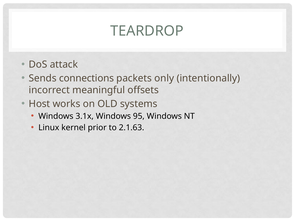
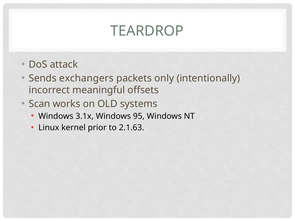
connections: connections -> exchangers
Host: Host -> Scan
